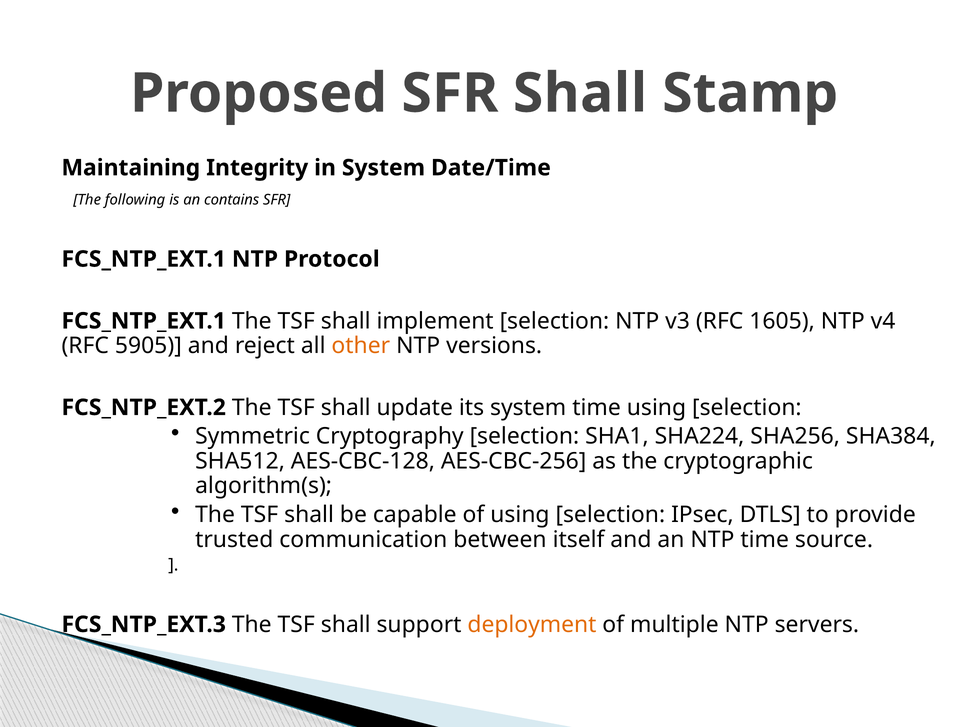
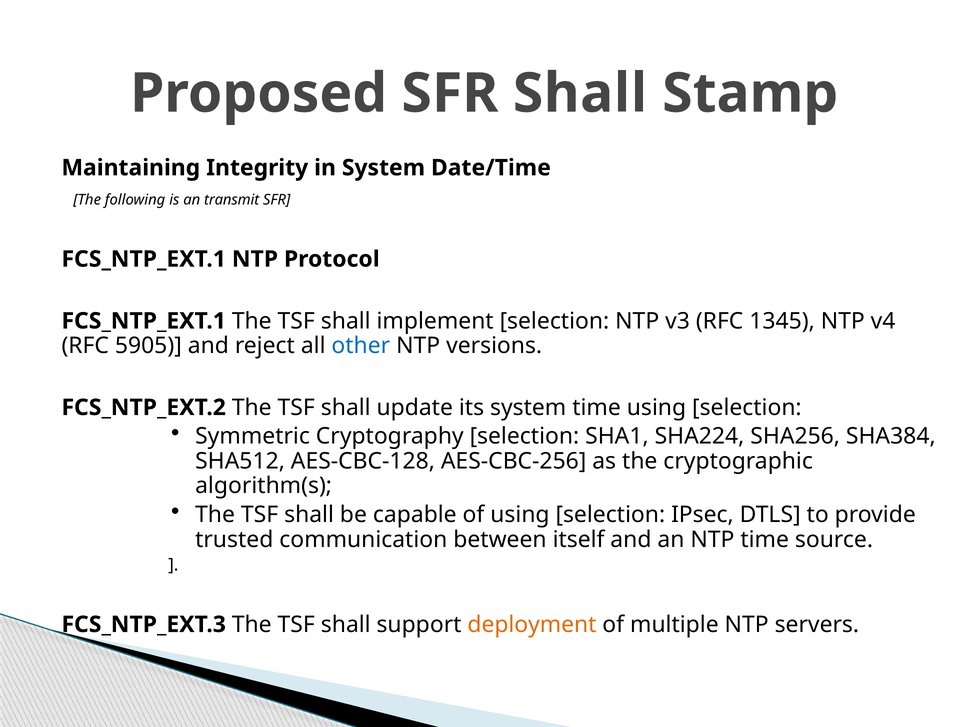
contains: contains -> transmit
1605: 1605 -> 1345
other colour: orange -> blue
